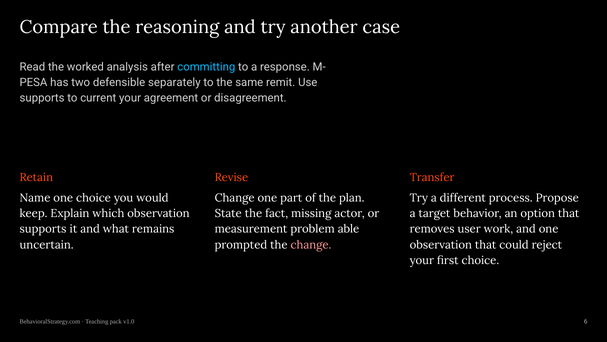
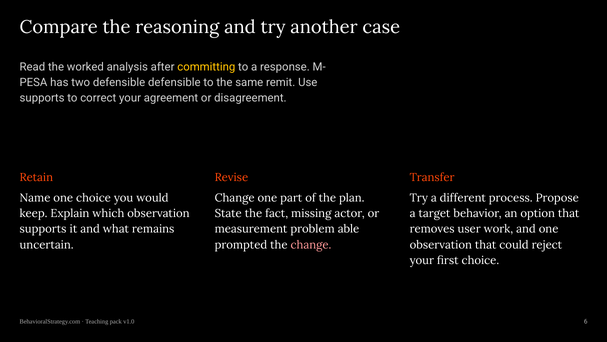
committing colour: light blue -> yellow
defensible separately: separately -> defensible
current: current -> correct
